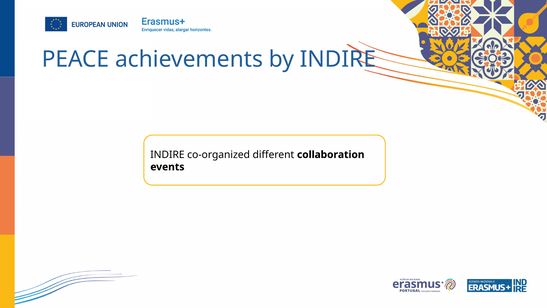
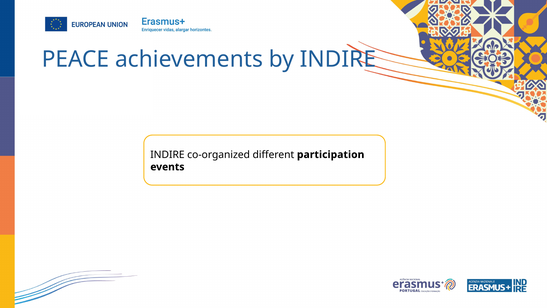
collaboration: collaboration -> participation
